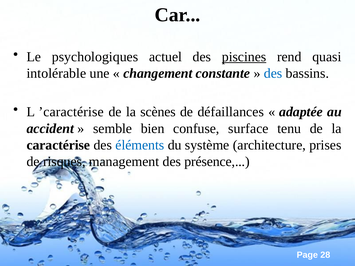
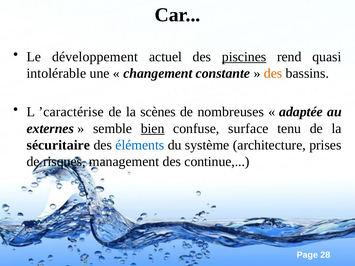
psychologiques: psychologiques -> développement
des at (273, 73) colour: blue -> orange
défaillances: défaillances -> nombreuses
accident: accident -> externes
bien underline: none -> present
caractérise: caractérise -> sécuritaire
présence: présence -> continue
